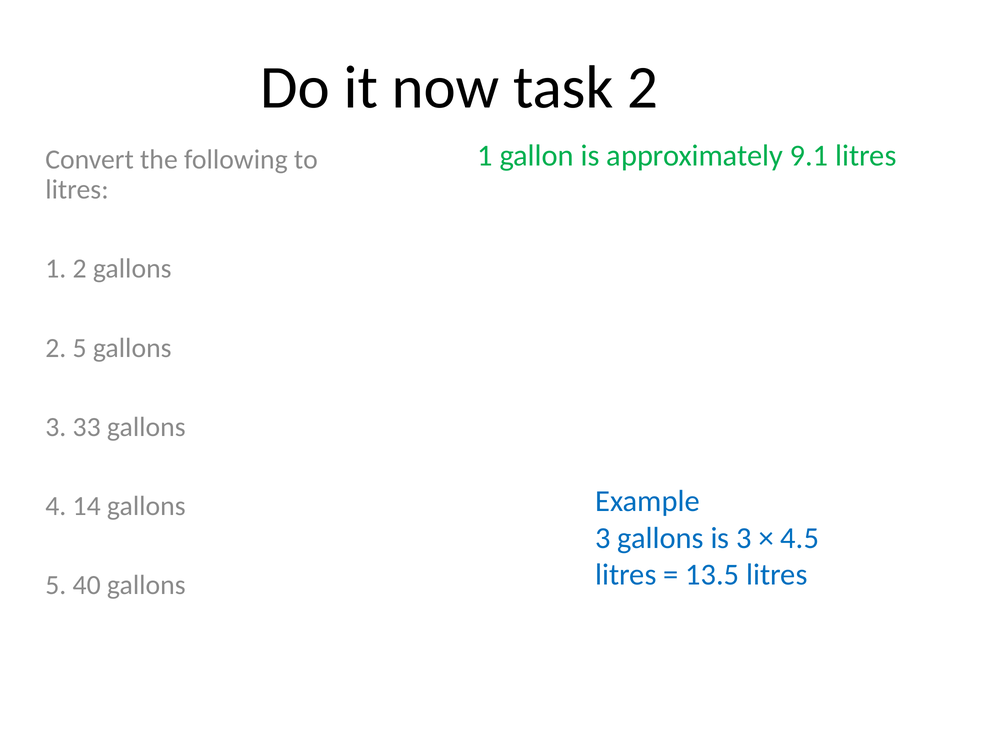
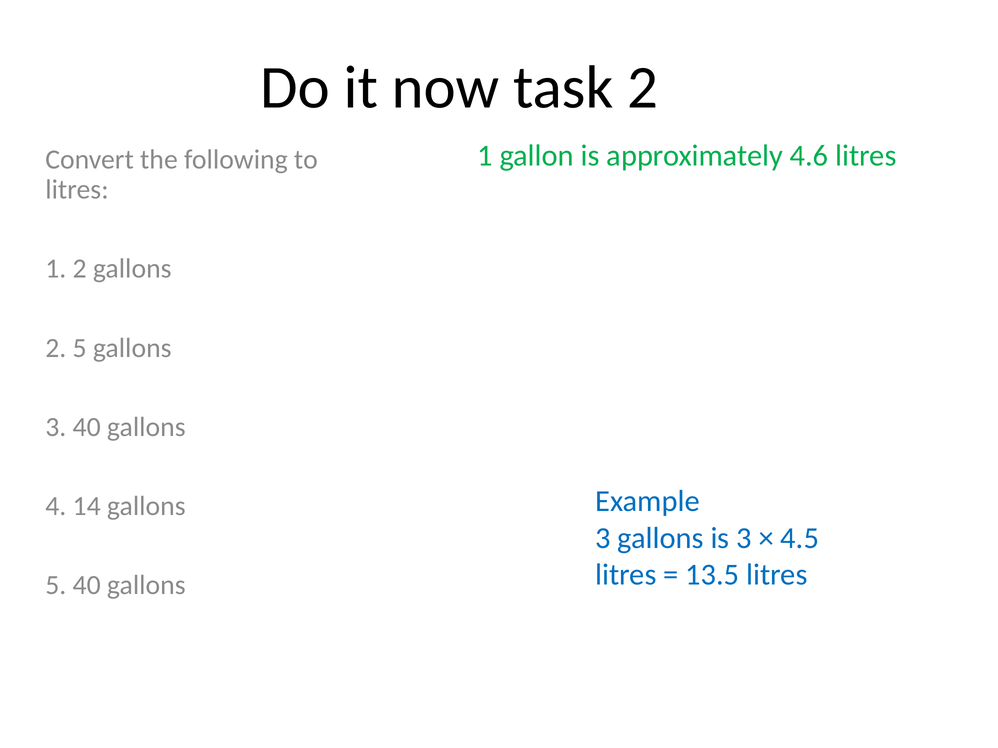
9.1: 9.1 -> 4.6
3 33: 33 -> 40
